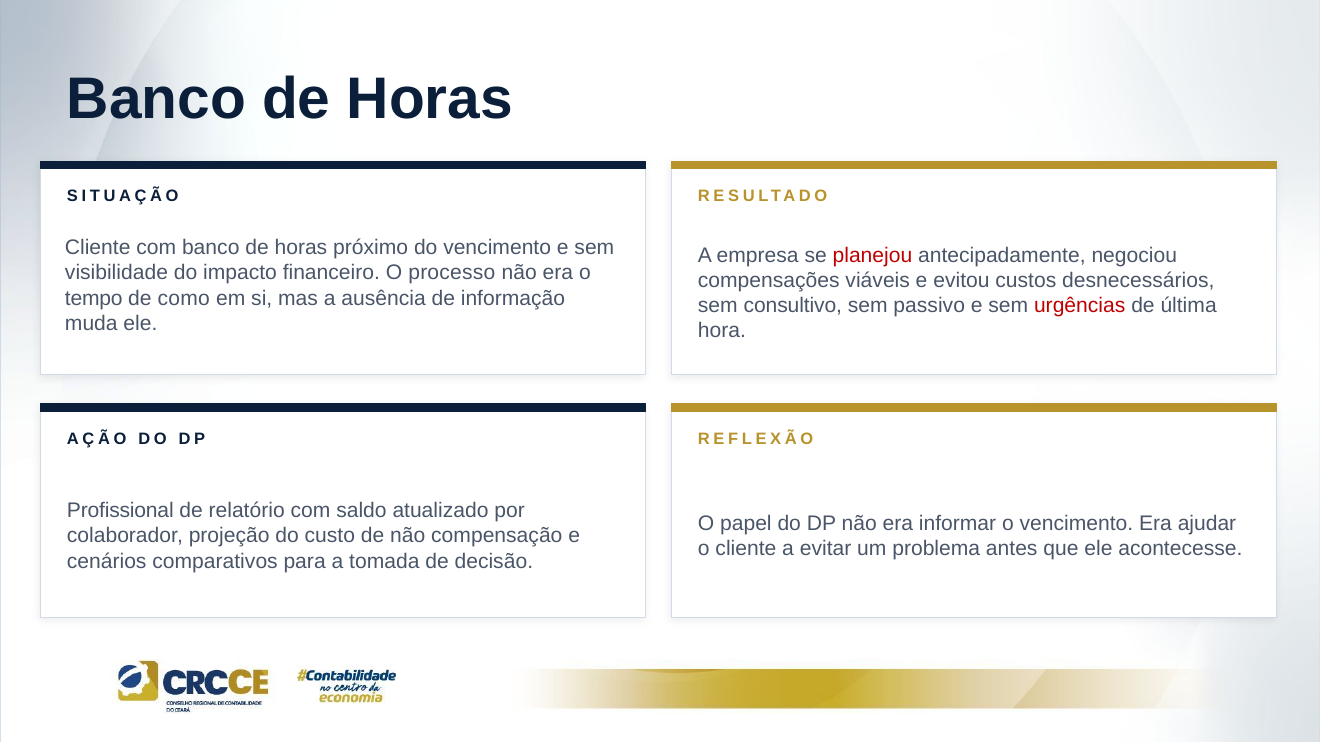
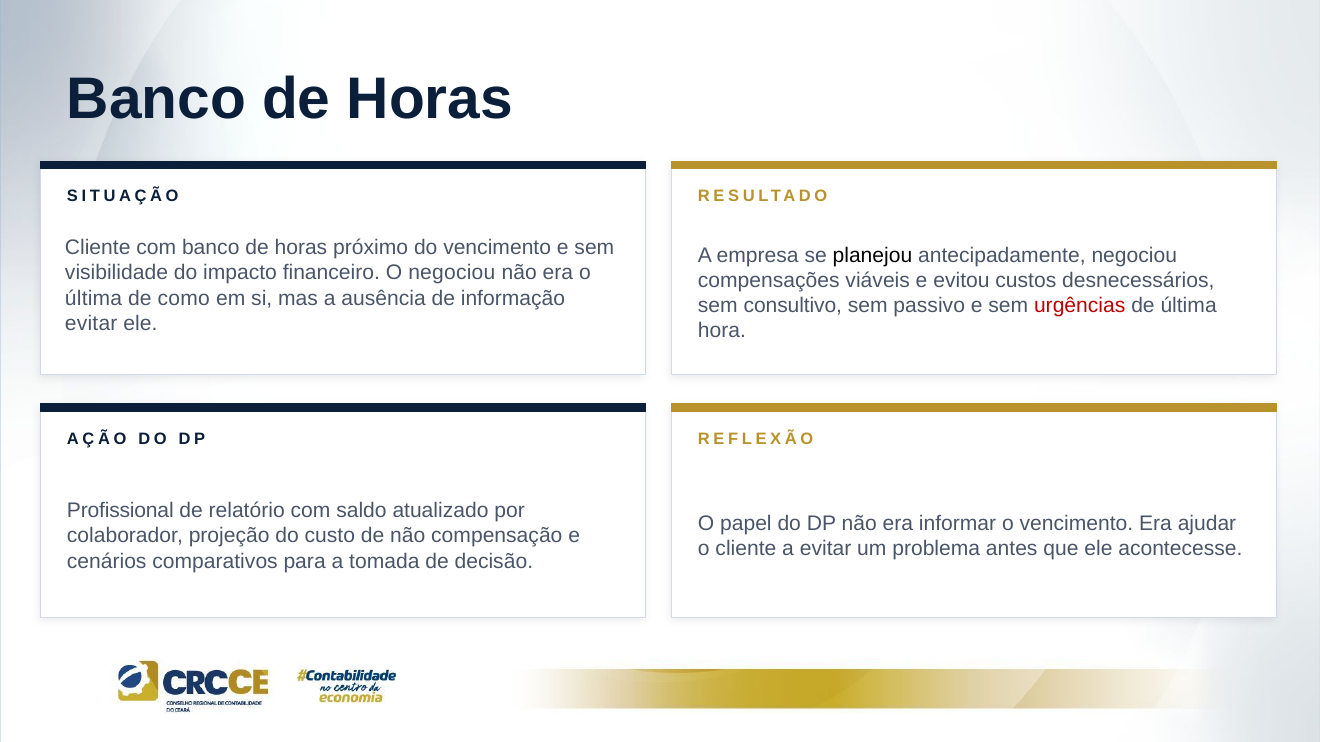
planejou colour: red -> black
O processo: processo -> negociou
tempo at (94, 298): tempo -> última
muda at (91, 324): muda -> evitar
